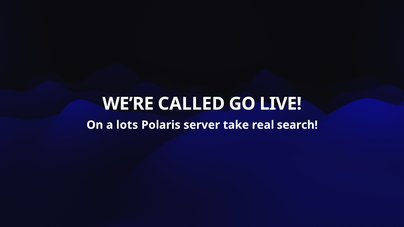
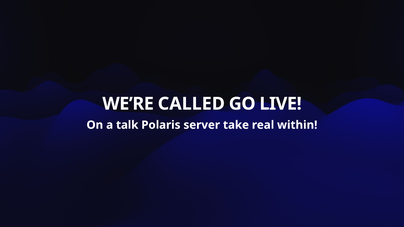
lots: lots -> talk
search: search -> within
